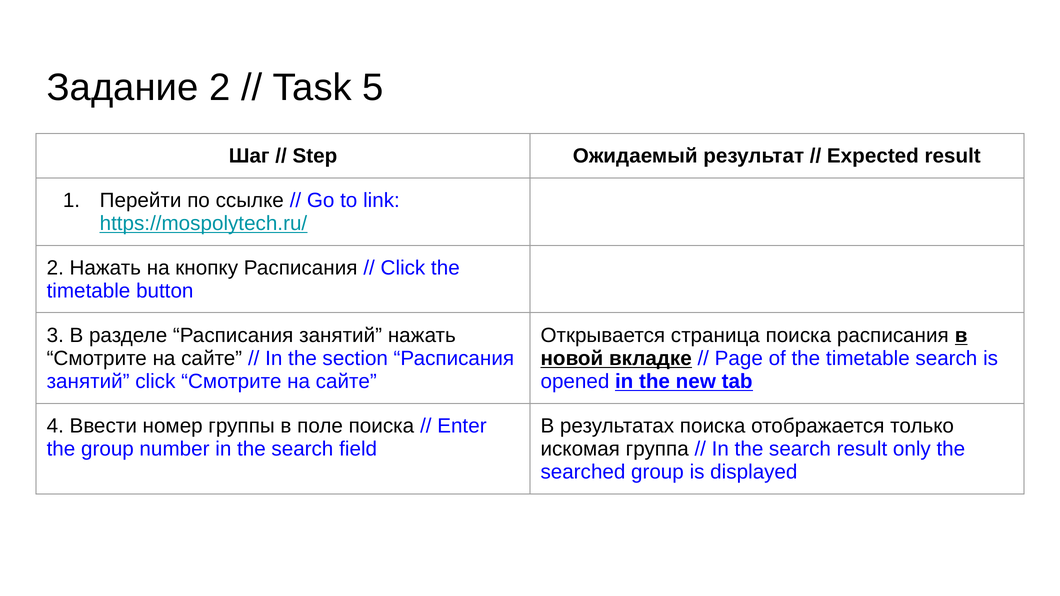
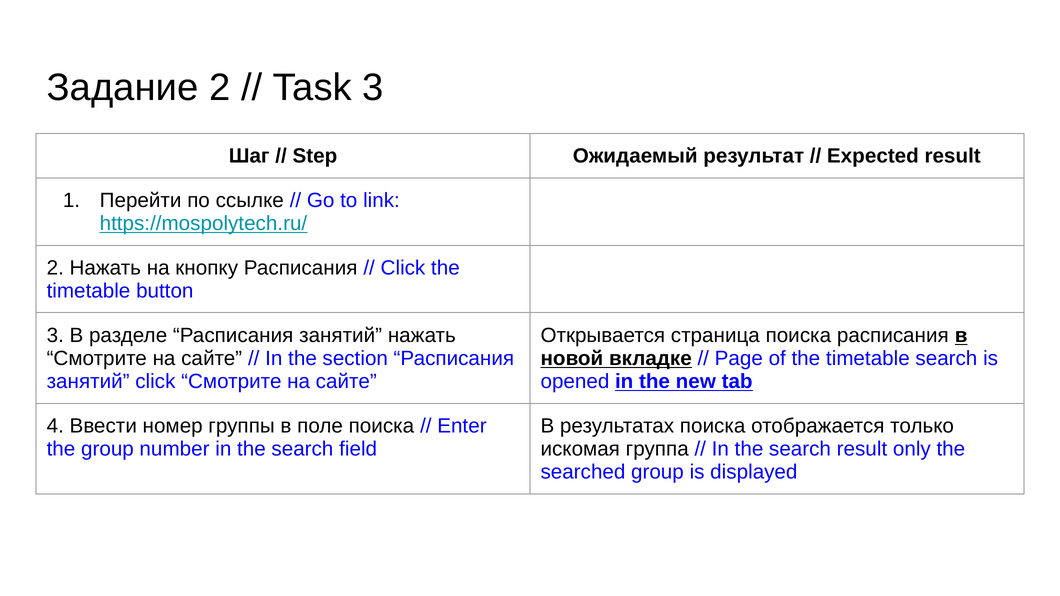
Task 5: 5 -> 3
